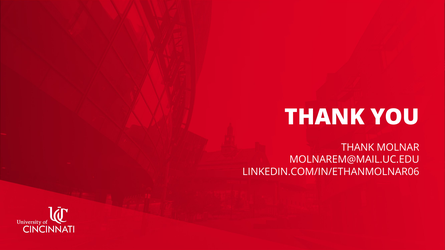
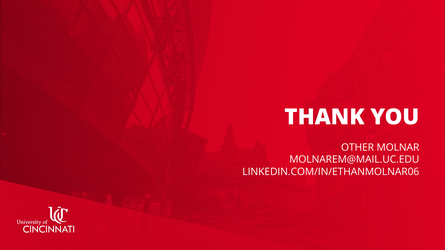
THANK at (358, 148): THANK -> OTHER
